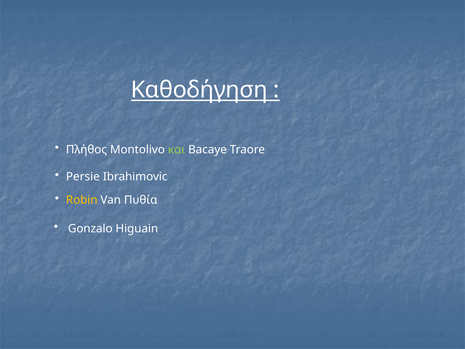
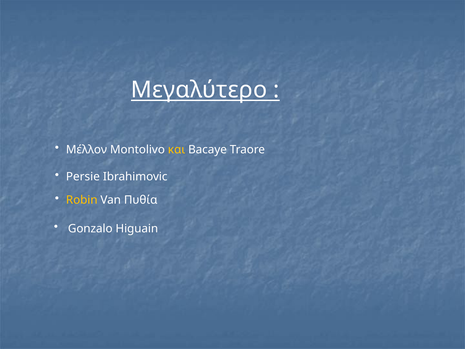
Καθοδήγηση: Καθοδήγηση -> Μεγαλύτερο
Πλήθος: Πλήθος -> Μέλλον
και colour: light green -> yellow
